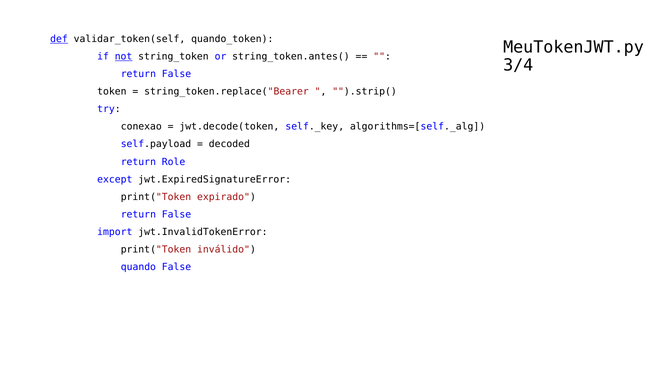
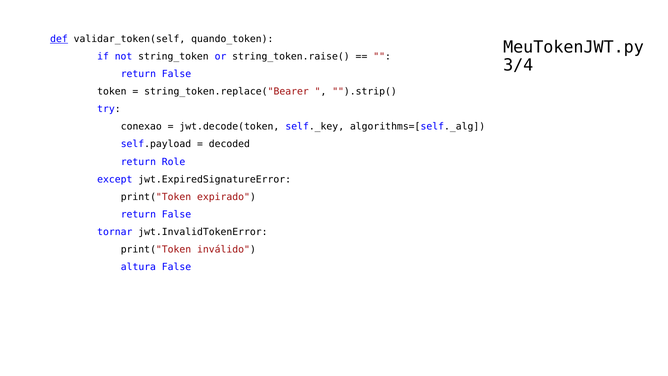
not underline: present -> none
string_token.antes(: string_token.antes( -> string_token.raise(
import: import -> tornar
quando: quando -> altura
